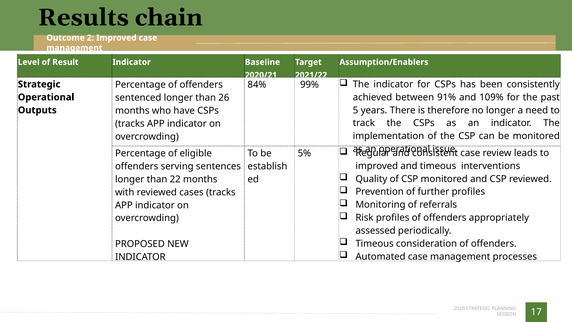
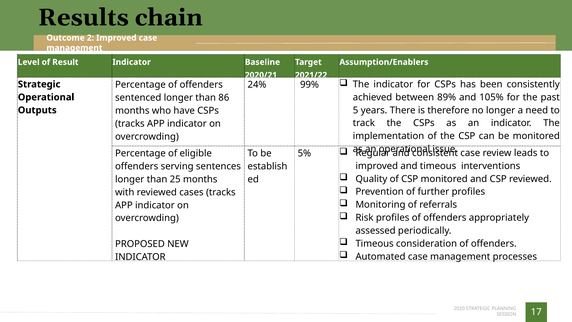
84%: 84% -> 24%
91%: 91% -> 89%
109%: 109% -> 105%
26: 26 -> 86
22: 22 -> 25
